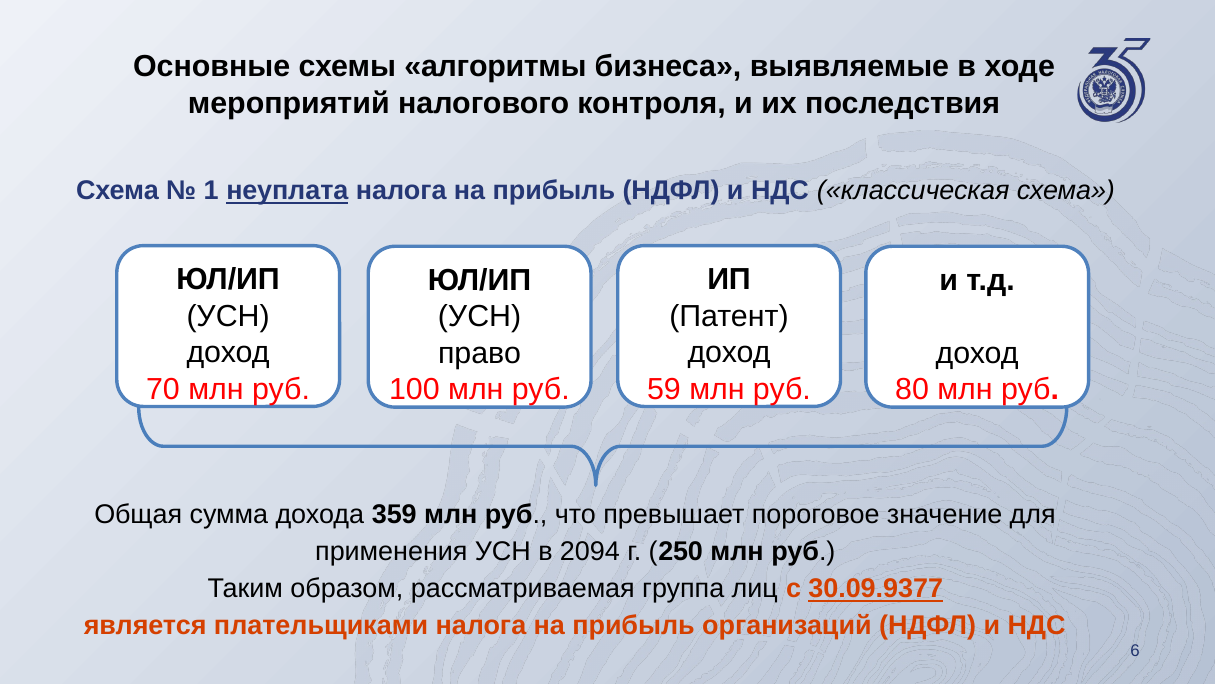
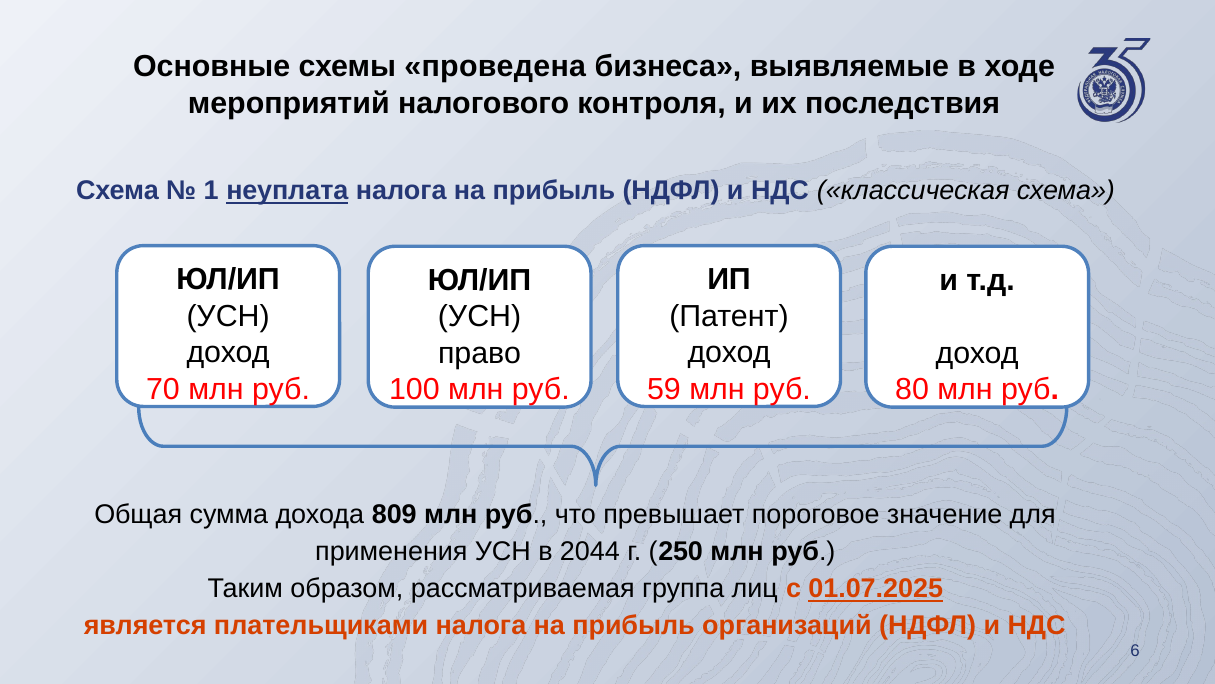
алгоритмы: алгоритмы -> проведена
359: 359 -> 809
2094: 2094 -> 2044
30.09.9377: 30.09.9377 -> 01.07.2025
